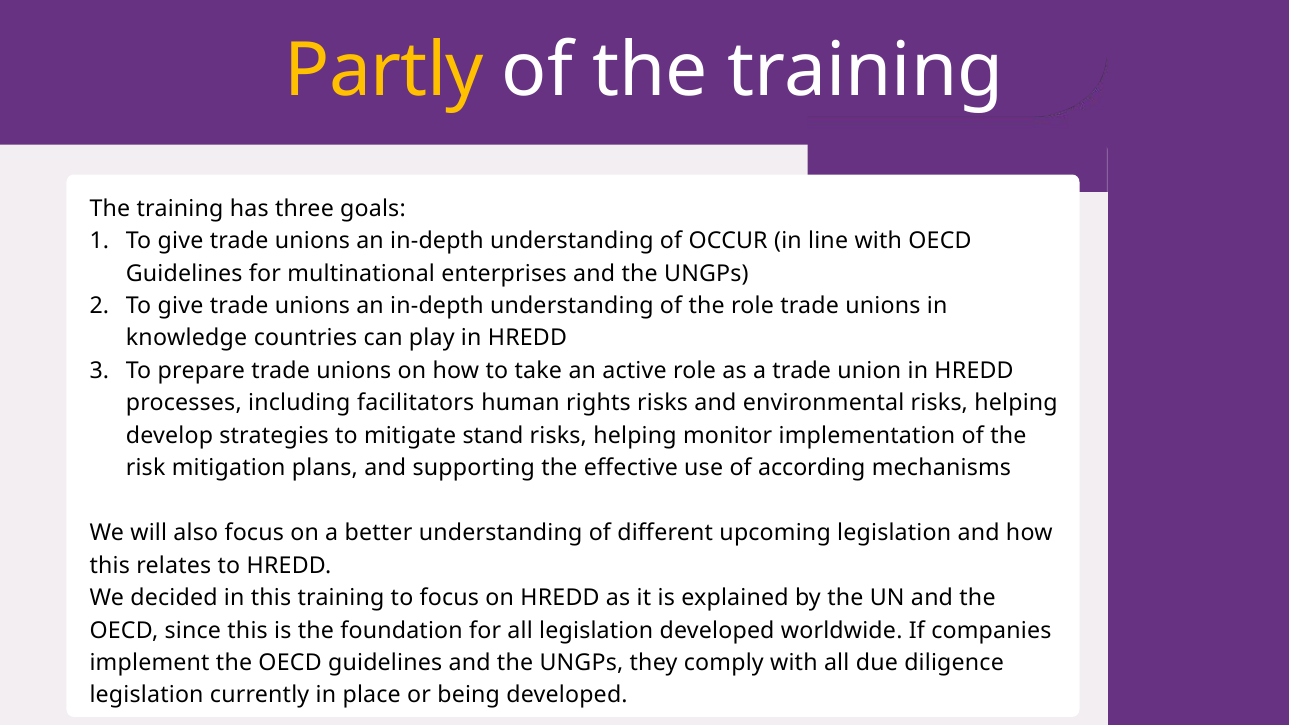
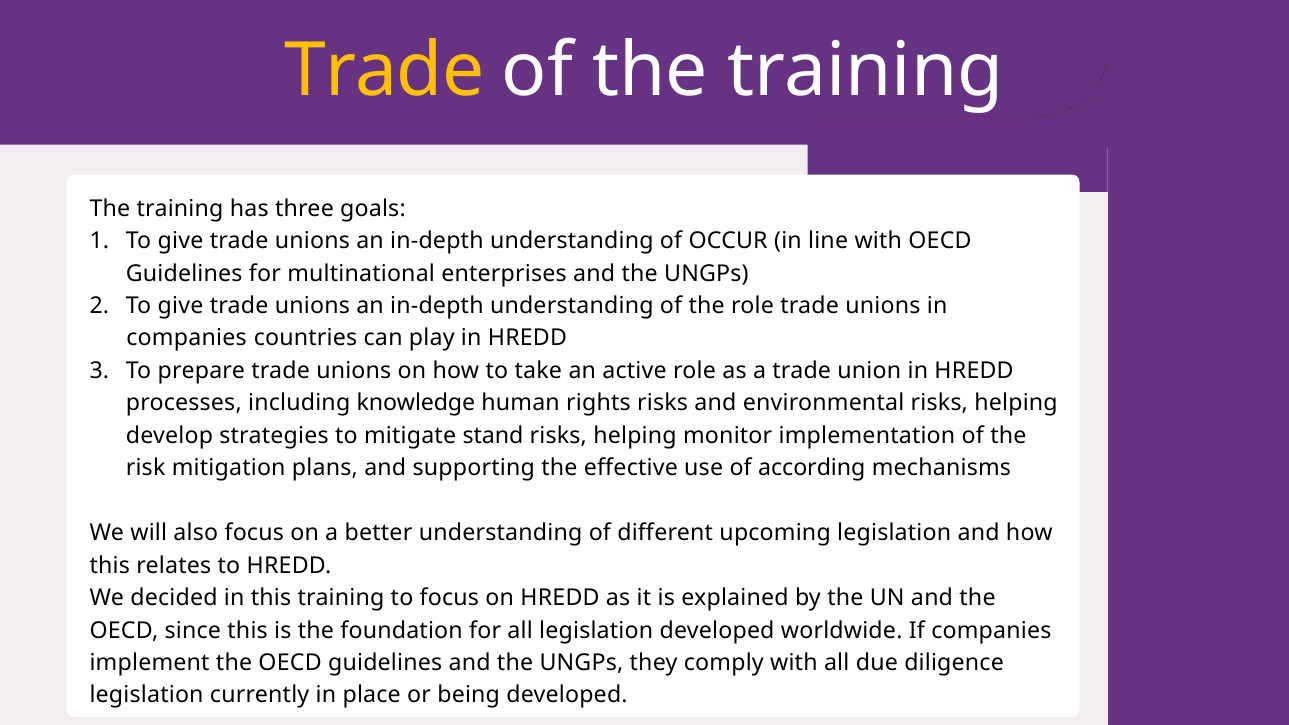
Partly at (384, 71): Partly -> Trade
knowledge at (187, 338): knowledge -> companies
facilitators: facilitators -> knowledge
